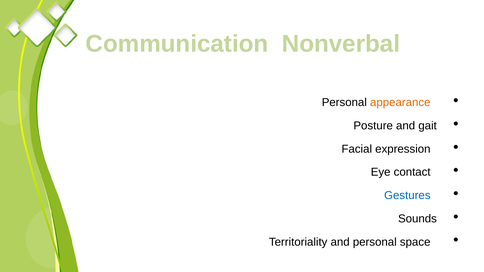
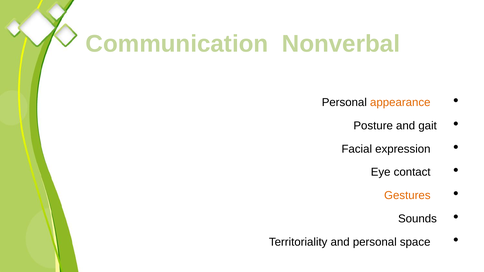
Gestures colour: blue -> orange
